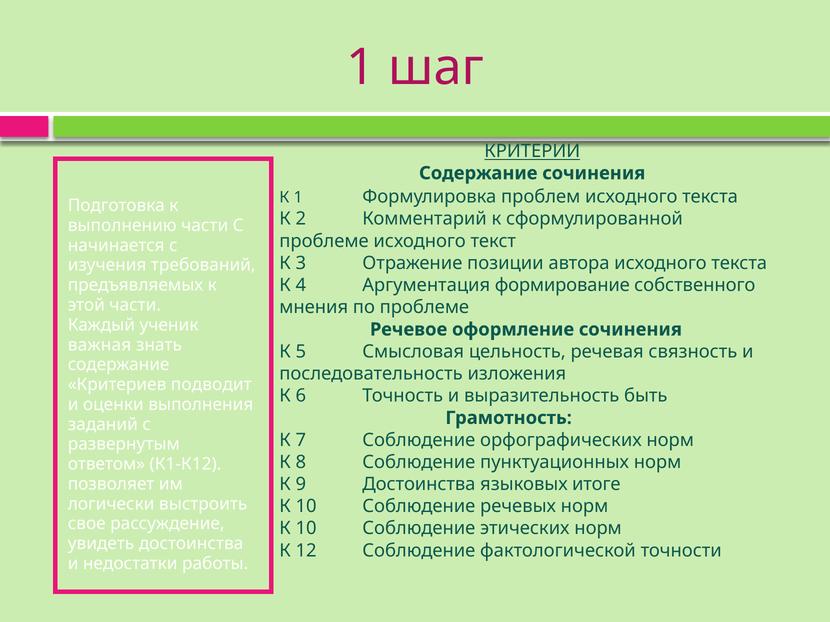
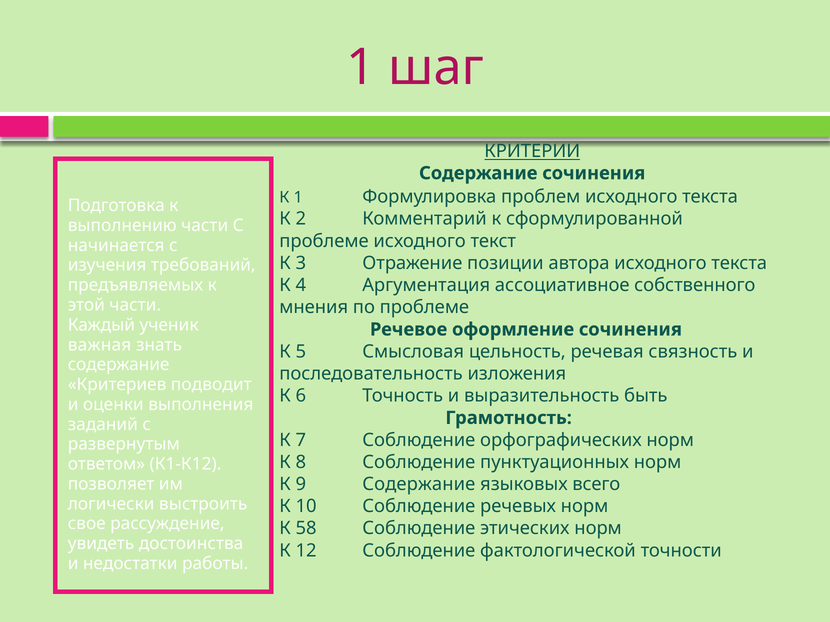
формирование: формирование -> ассоциативное
9 Достоинства: Достоинства -> Содержание
итоге: итоге -> всего
10 at (306, 529): 10 -> 58
